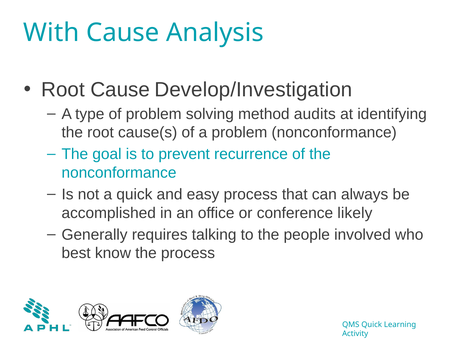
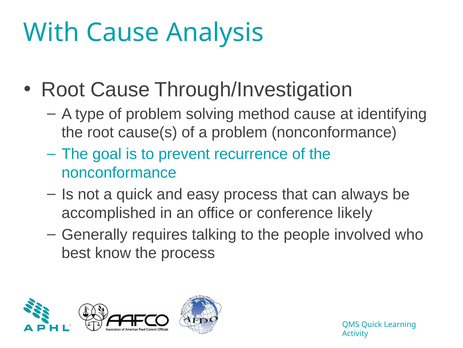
Develop/Investigation: Develop/Investigation -> Through/Investigation
method audits: audits -> cause
